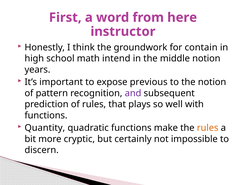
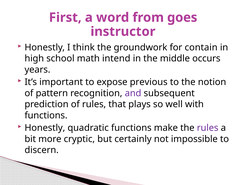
here: here -> goes
middle notion: notion -> occurs
Quantity at (45, 128): Quantity -> Honestly
rules at (208, 128) colour: orange -> purple
